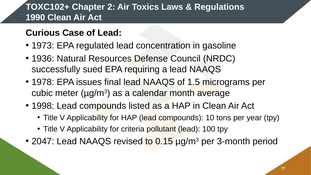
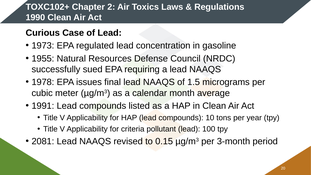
1936: 1936 -> 1955
1998: 1998 -> 1991
2047: 2047 -> 2081
